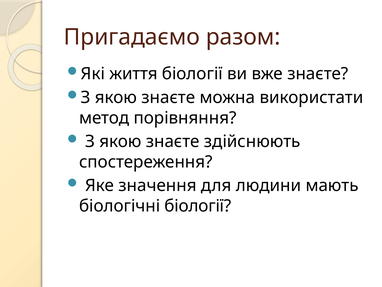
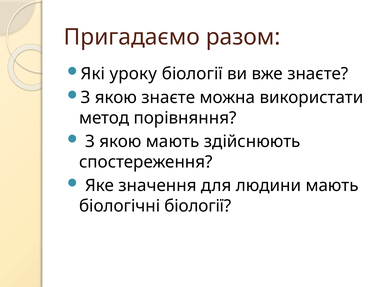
життя: життя -> уроку
знаєте at (173, 141): знаєте -> мають
